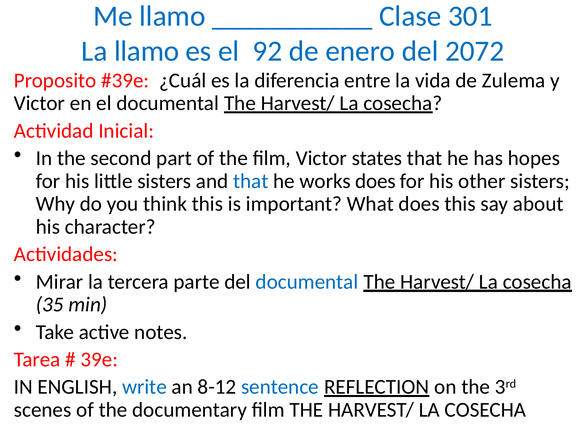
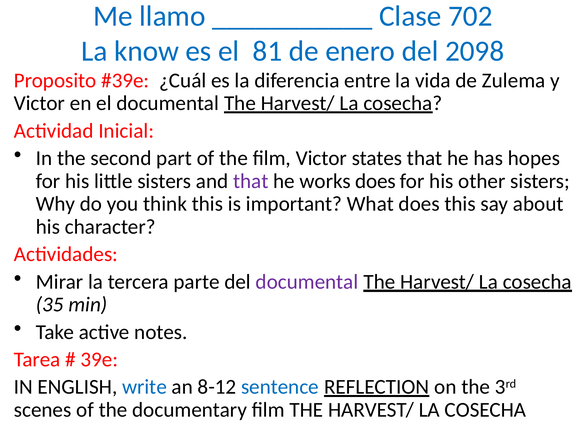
301: 301 -> 702
La llamo: llamo -> know
92: 92 -> 81
2072: 2072 -> 2098
that at (251, 181) colour: blue -> purple
documental at (307, 282) colour: blue -> purple
